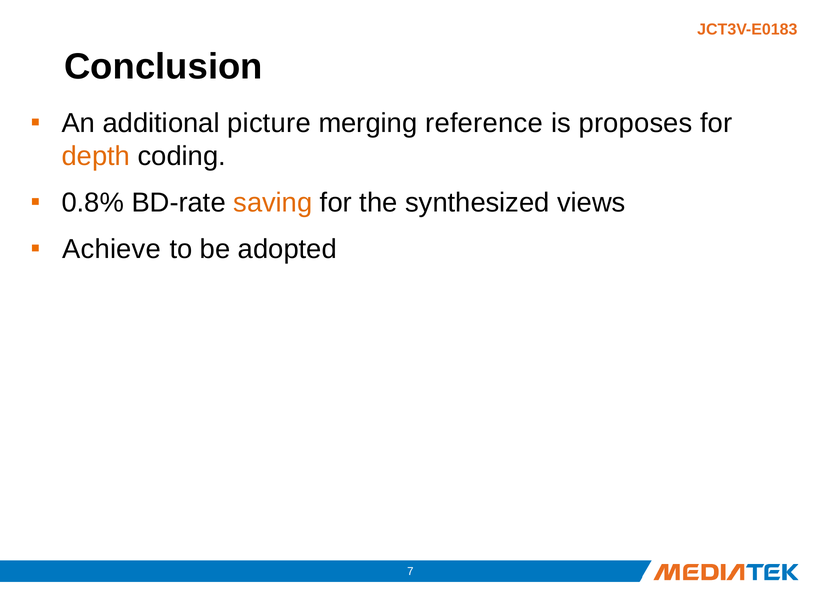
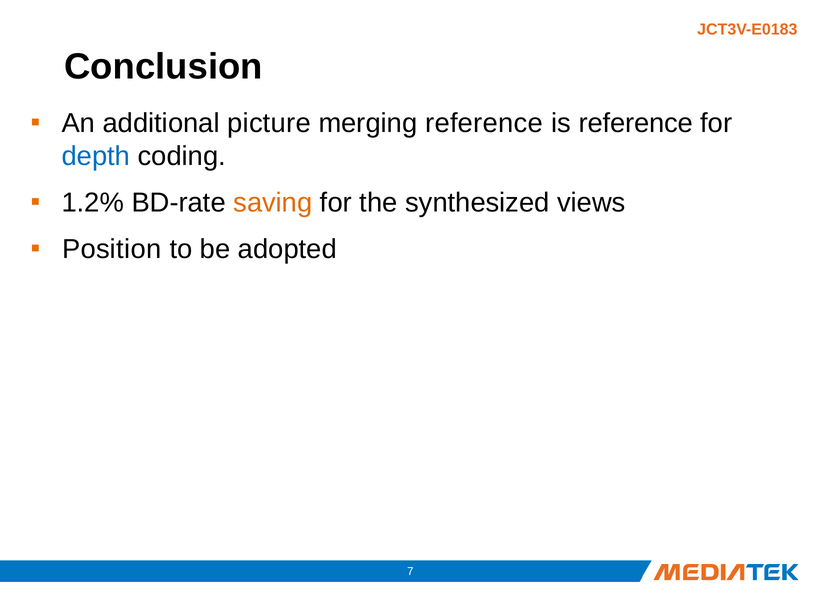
is proposes: proposes -> reference
depth colour: orange -> blue
0.8%: 0.8% -> 1.2%
Achieve: Achieve -> Position
